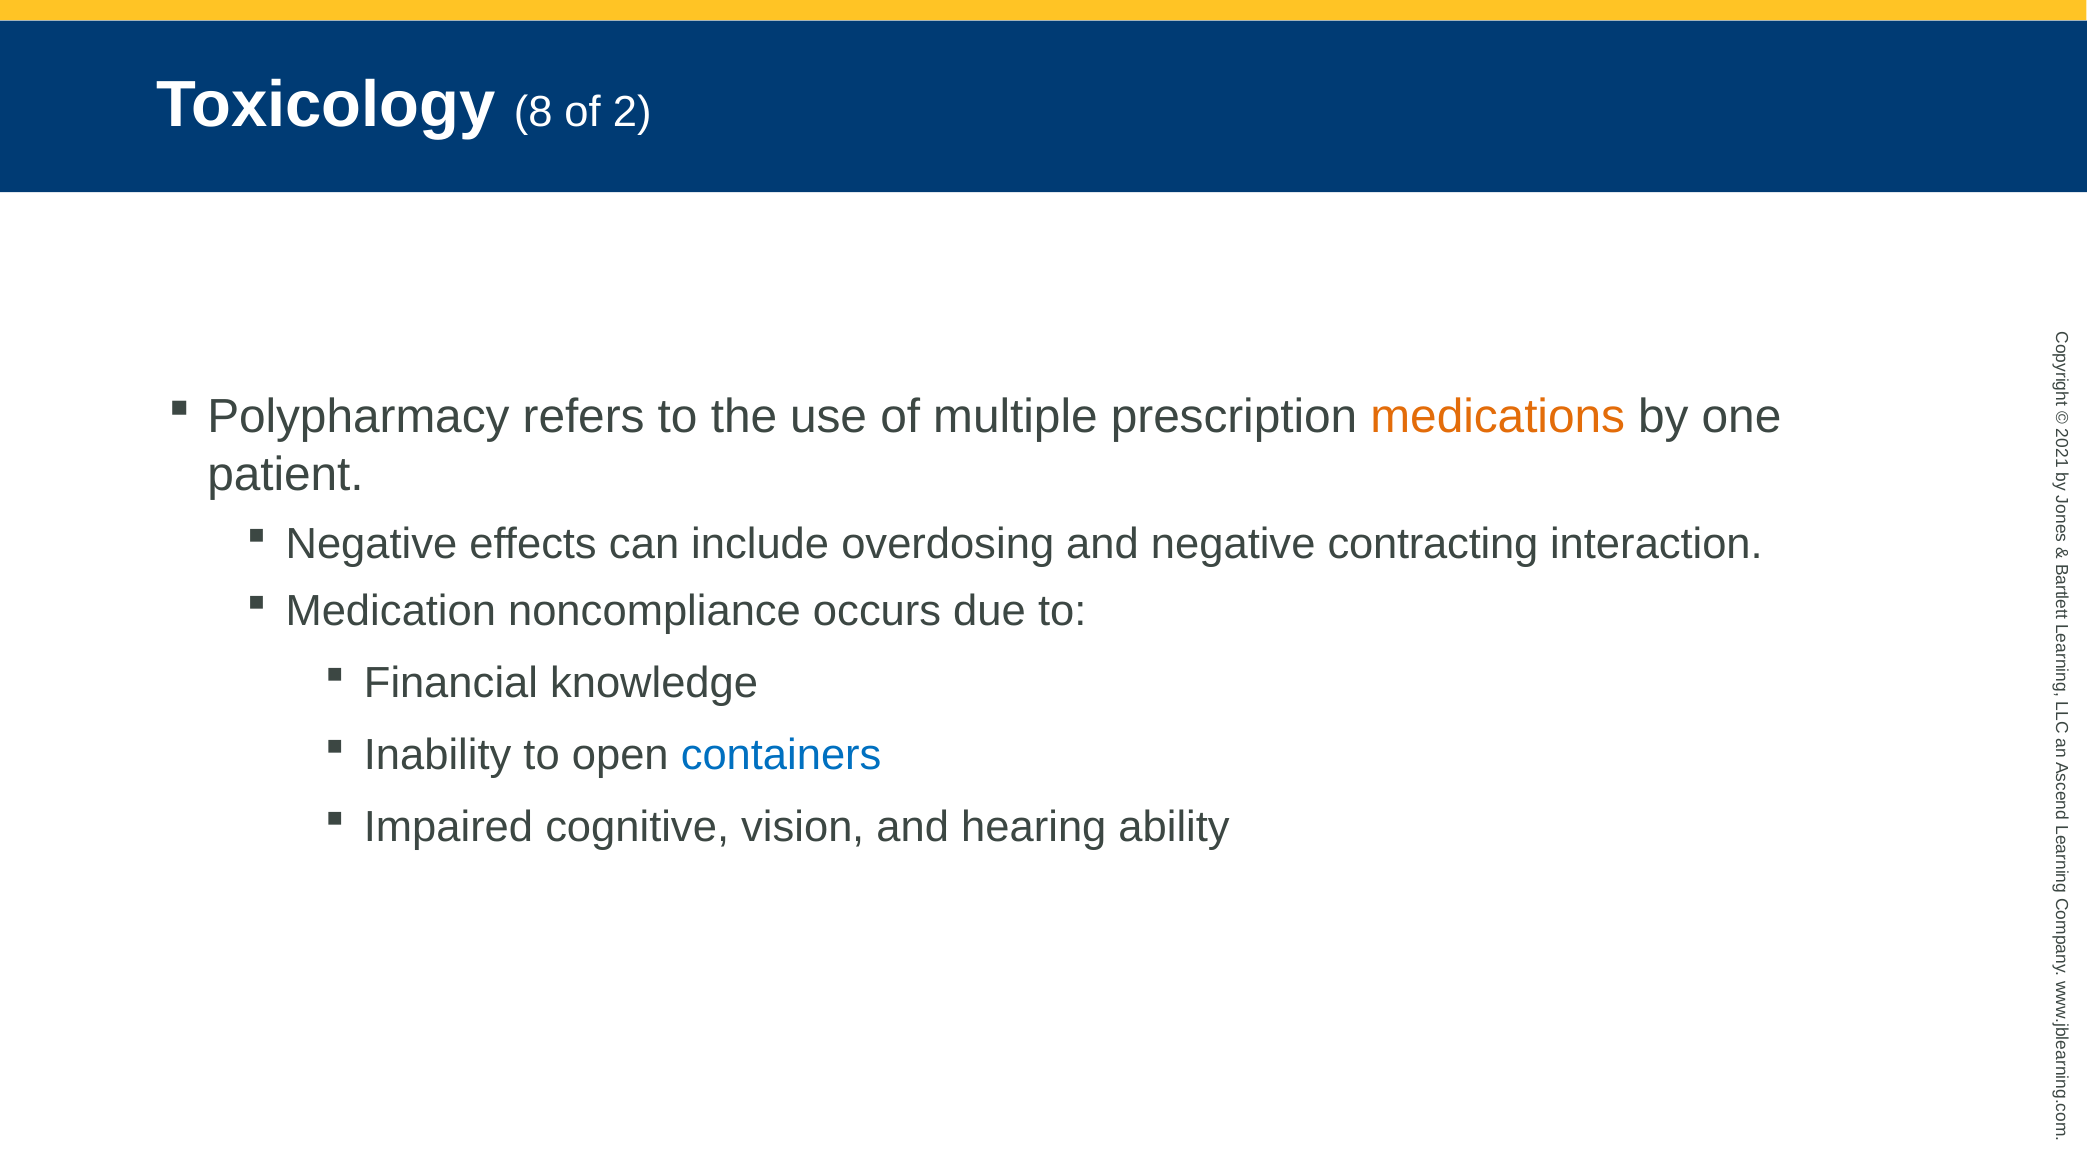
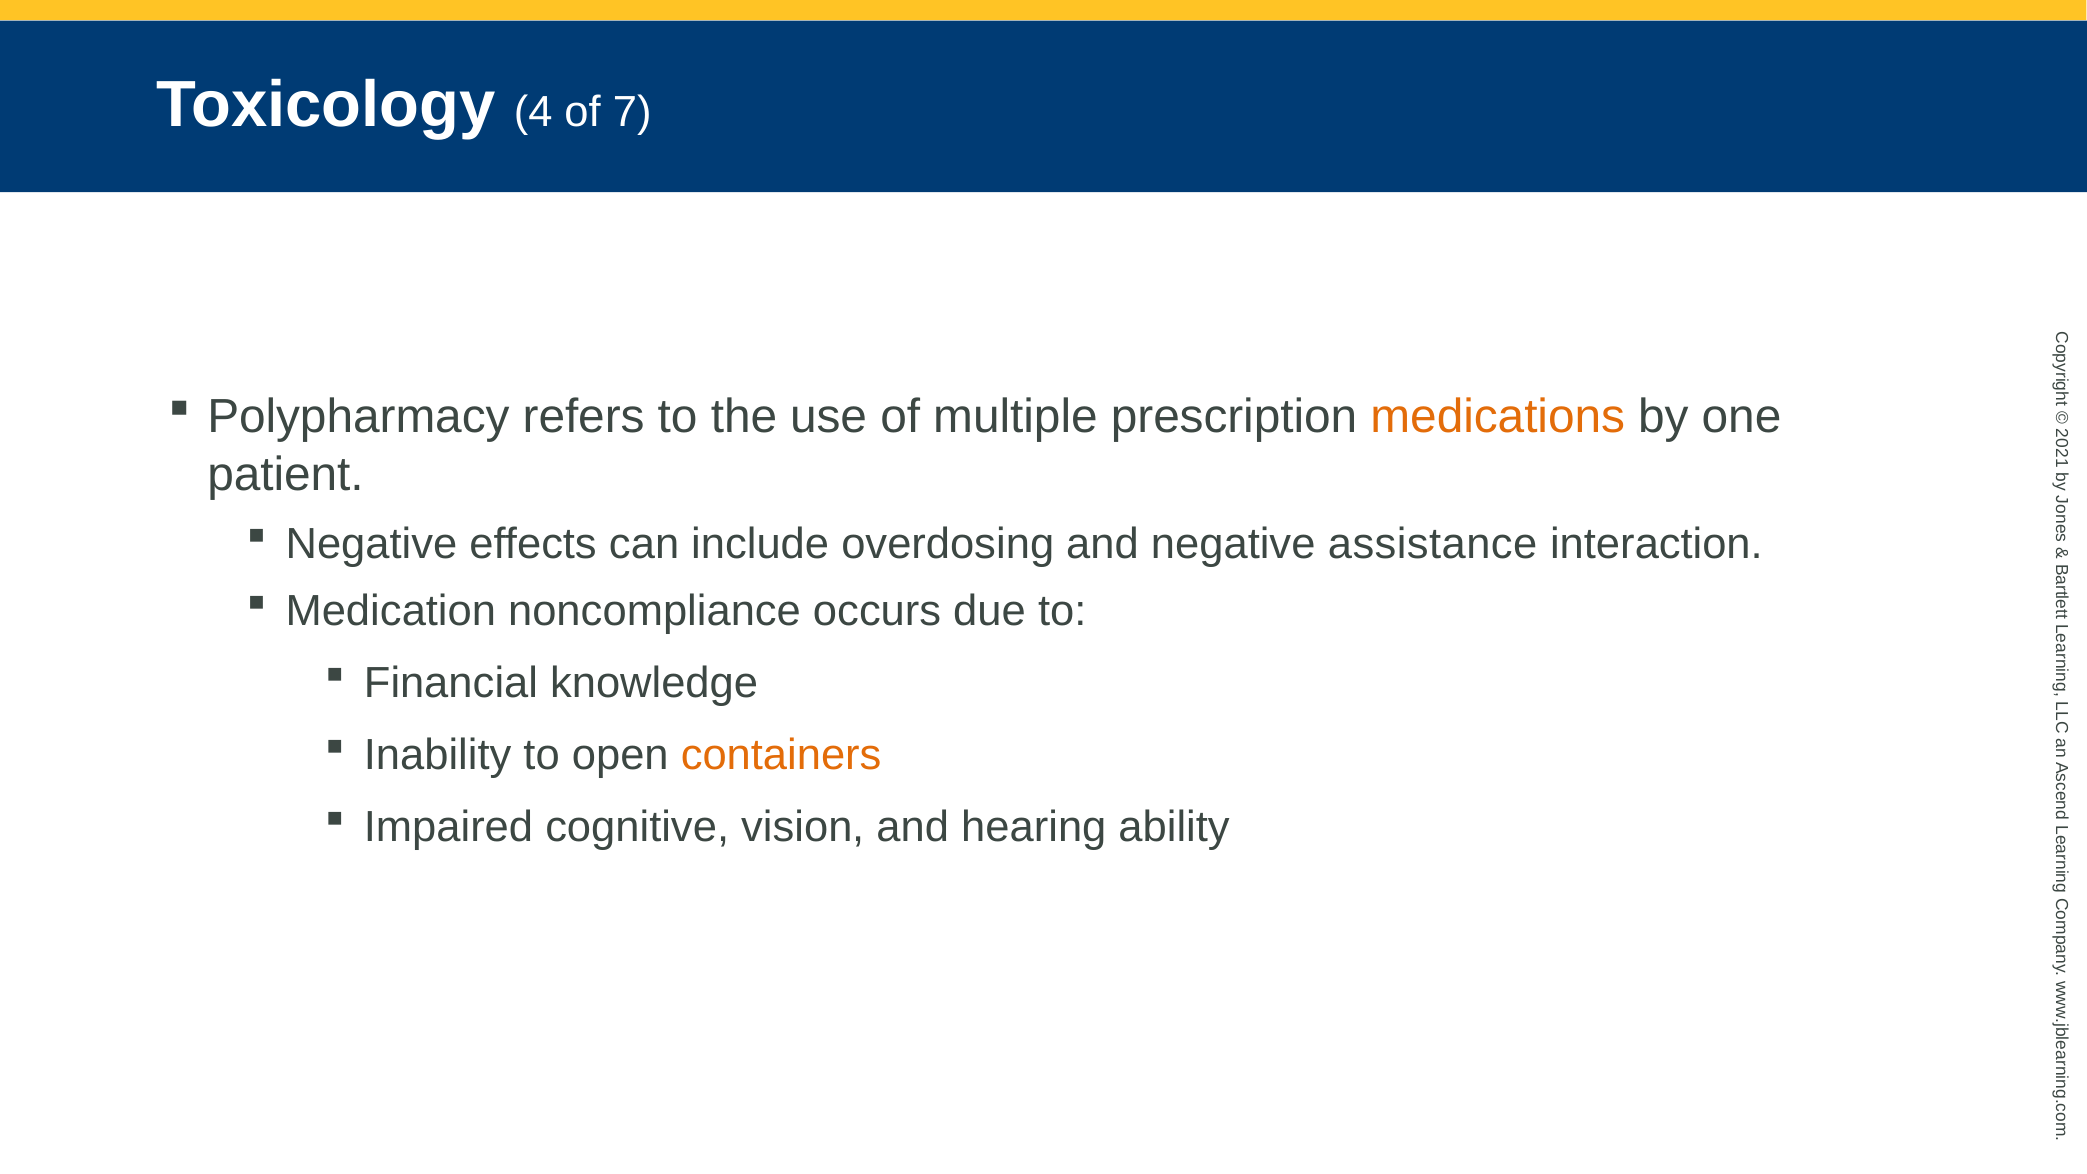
8: 8 -> 4
of 2: 2 -> 7
contracting: contracting -> assistance
containers colour: blue -> orange
